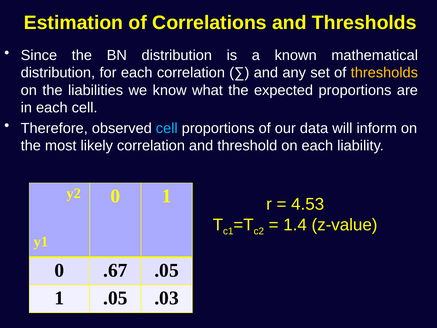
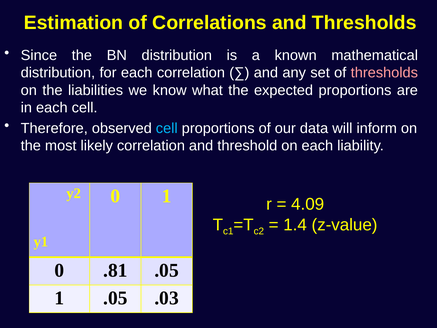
thresholds at (384, 73) colour: yellow -> pink
4.53: 4.53 -> 4.09
.67: .67 -> .81
